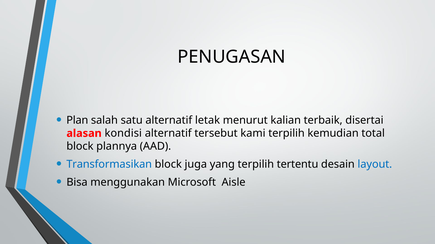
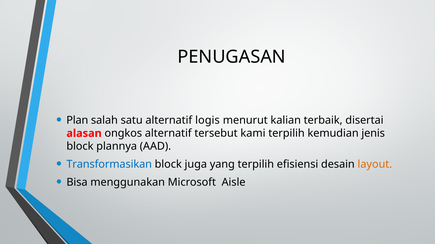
letak: letak -> logis
kondisi: kondisi -> ongkos
total: total -> jenis
tertentu: tertentu -> efisiensi
layout colour: blue -> orange
